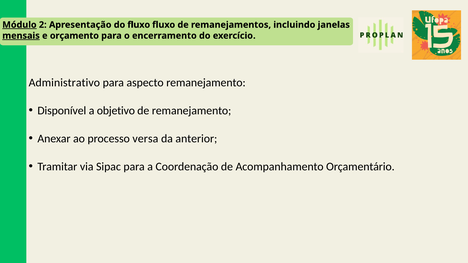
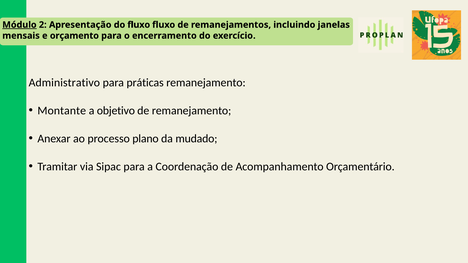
mensais underline: present -> none
aspecto: aspecto -> práticas
Disponível: Disponível -> Montante
versa: versa -> plano
anterior: anterior -> mudado
